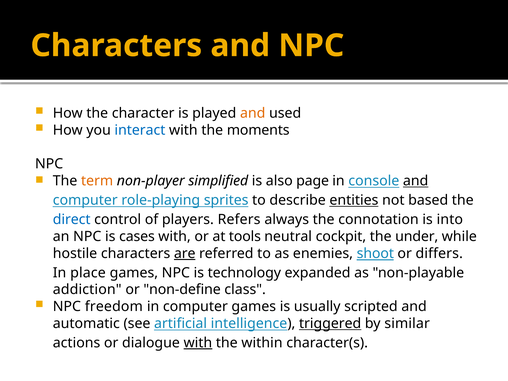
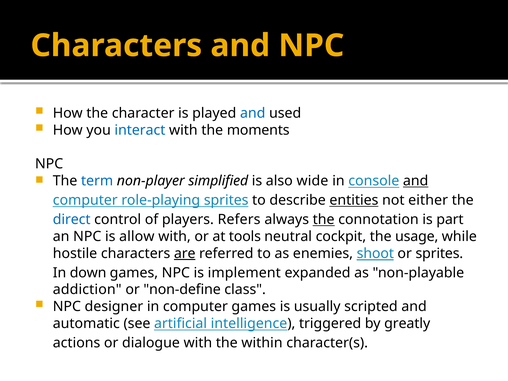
and at (253, 113) colour: orange -> blue
term colour: orange -> blue
page: page -> wide
based: based -> either
the at (324, 220) underline: none -> present
into: into -> part
cases: cases -> allow
under: under -> usage
or differs: differs -> sprites
place: place -> down
technology: technology -> implement
freedom: freedom -> designer
triggered underline: present -> none
similar: similar -> greatly
with at (198, 343) underline: present -> none
